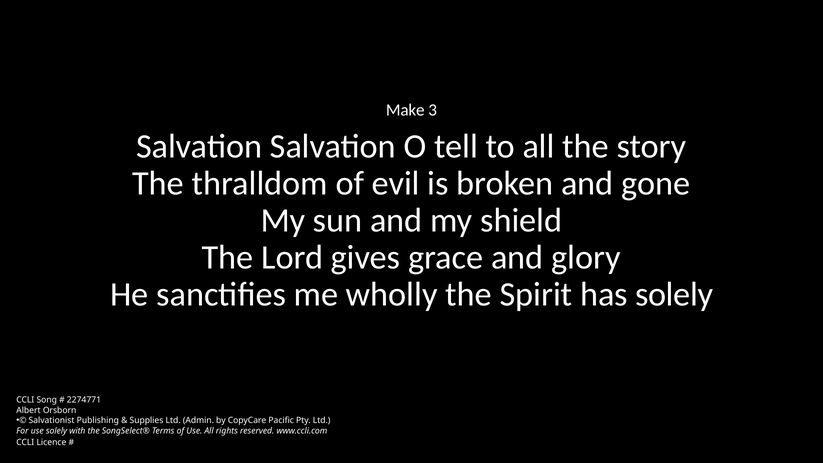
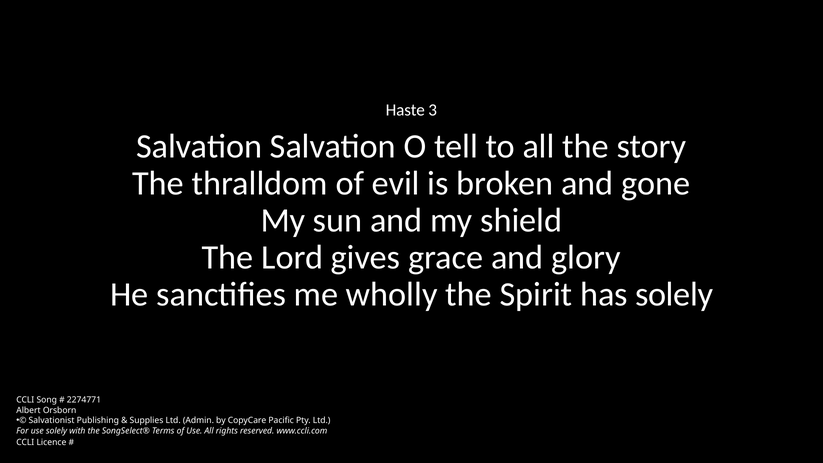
Make: Make -> Haste
